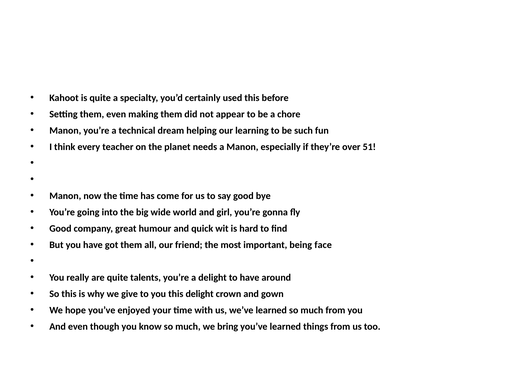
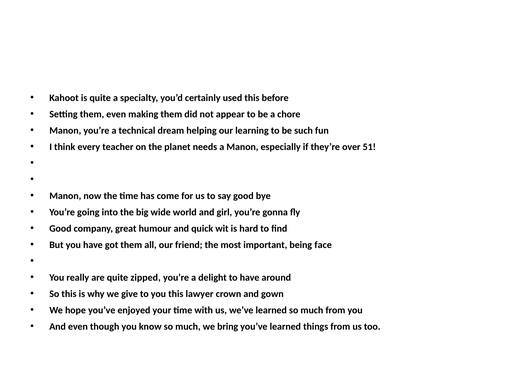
talents: talents -> zipped
this delight: delight -> lawyer
